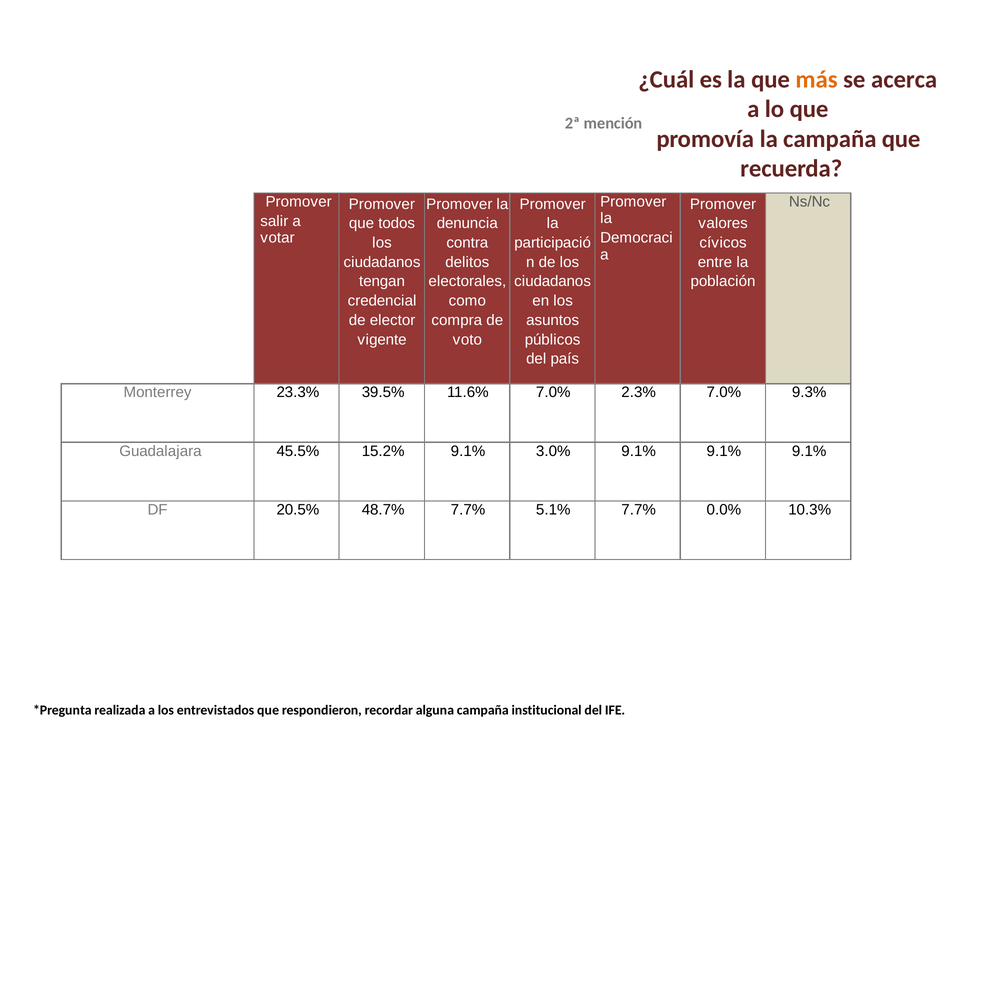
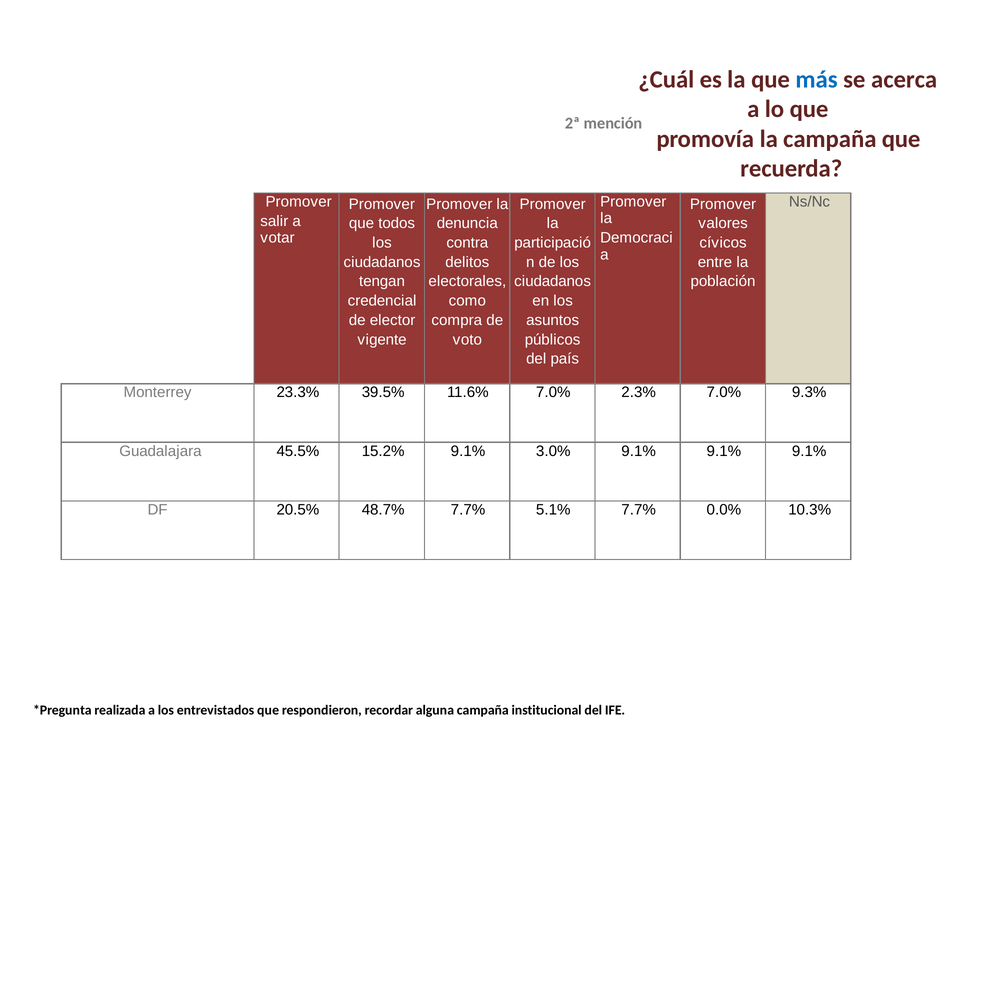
más colour: orange -> blue
